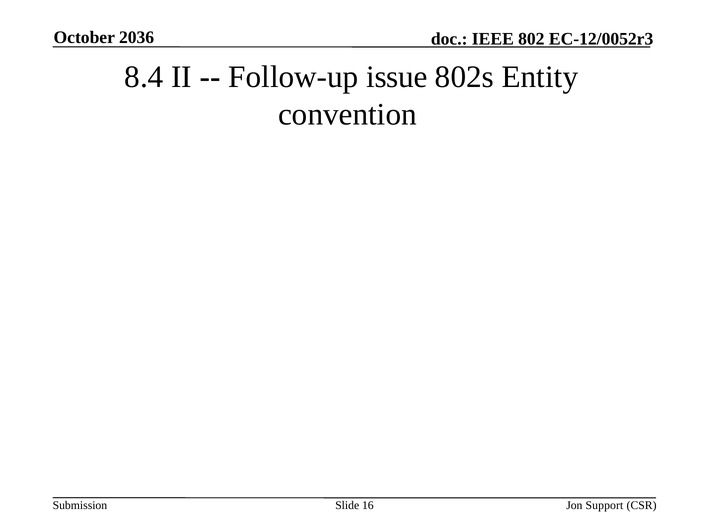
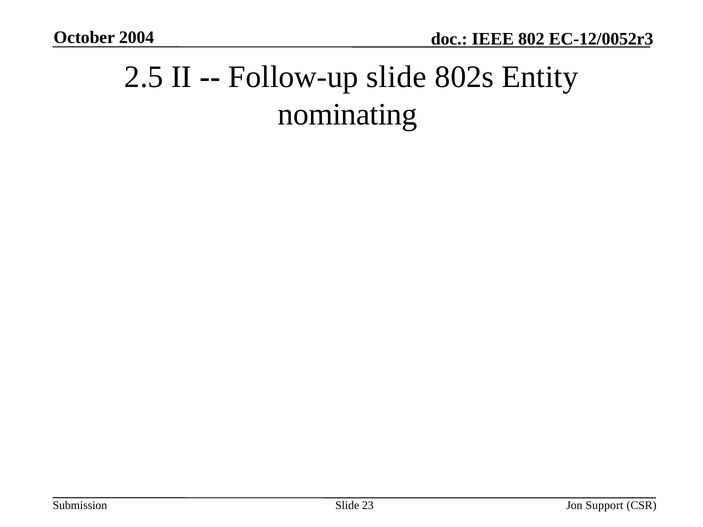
2036: 2036 -> 2004
8.4: 8.4 -> 2.5
Follow-up issue: issue -> slide
convention: convention -> nominating
16: 16 -> 23
